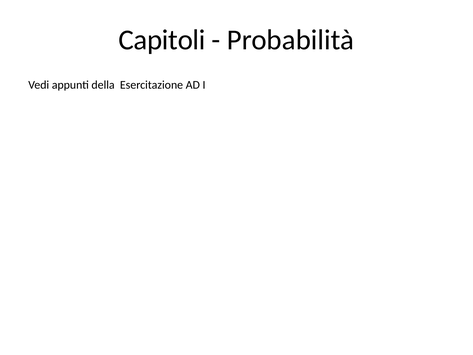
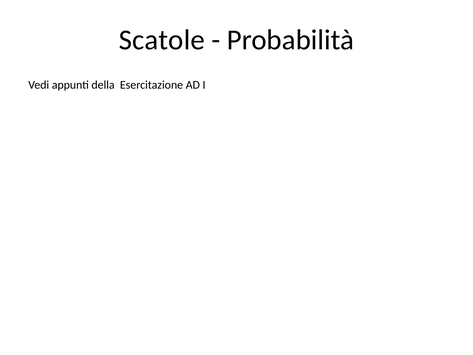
Capitoli: Capitoli -> Scatole
